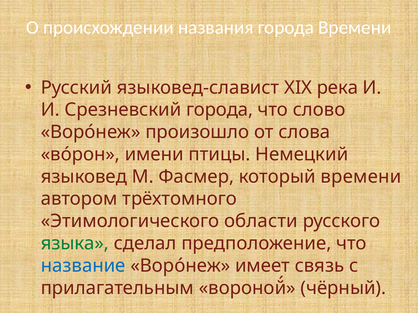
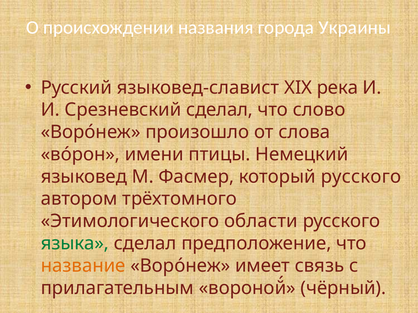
города Времени: Времени -> Украины
Срезневский города: города -> сделал
который времени: времени -> русского
название colour: blue -> orange
